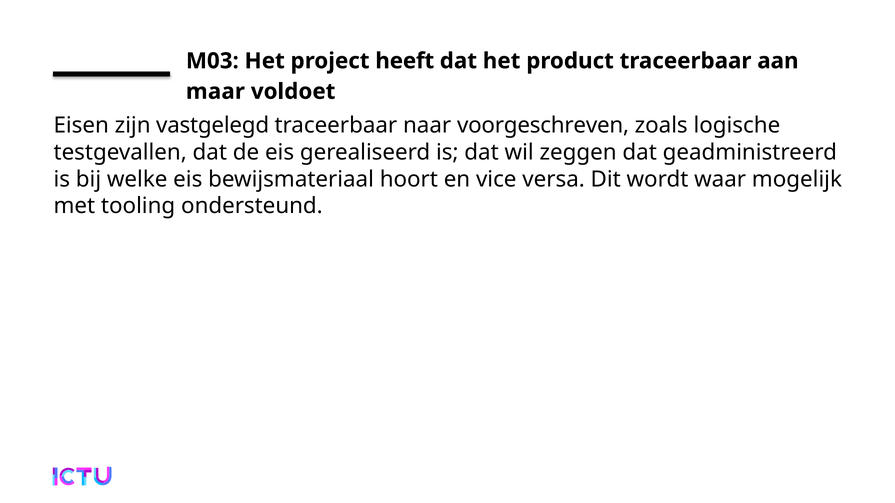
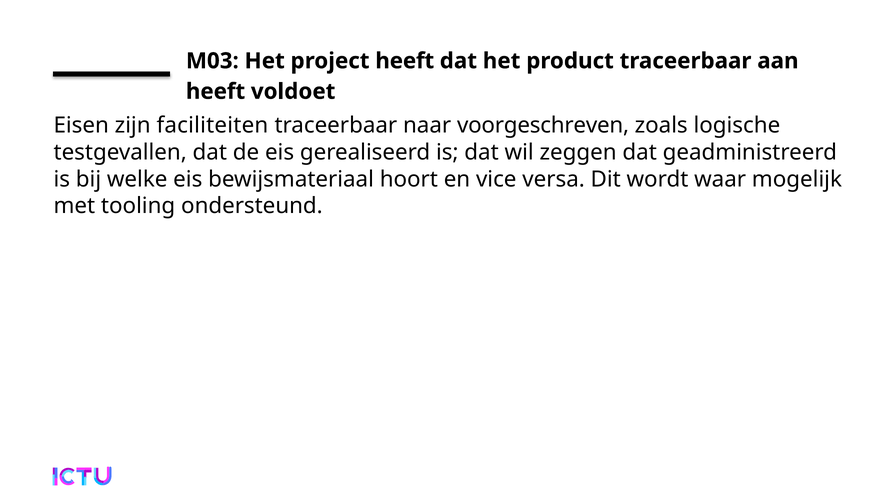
maar at (215, 92): maar -> heeft
vastgelegd: vastgelegd -> faciliteiten
